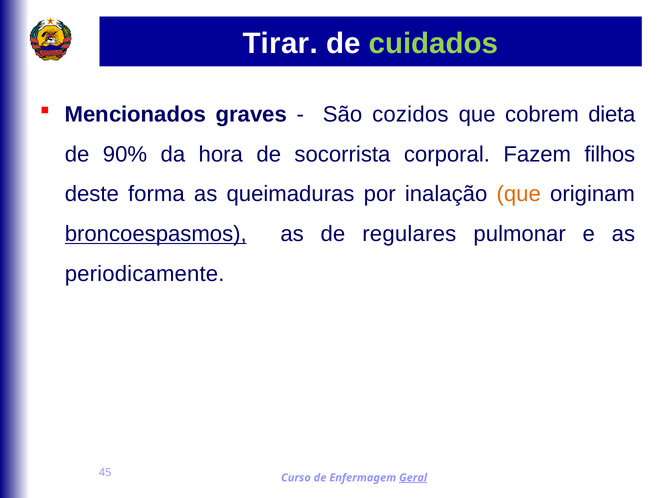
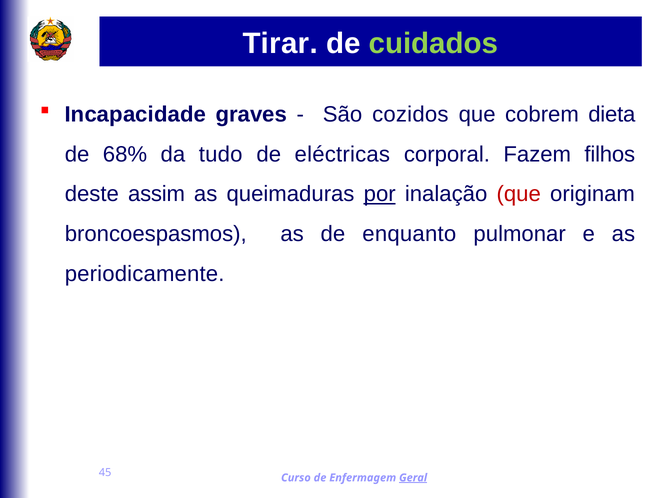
Mencionados: Mencionados -> Incapacidade
90%: 90% -> 68%
hora: hora -> tudo
socorrista: socorrista -> eléctricas
forma: forma -> assim
por underline: none -> present
que at (519, 194) colour: orange -> red
broncoespasmos underline: present -> none
regulares: regulares -> enquanto
